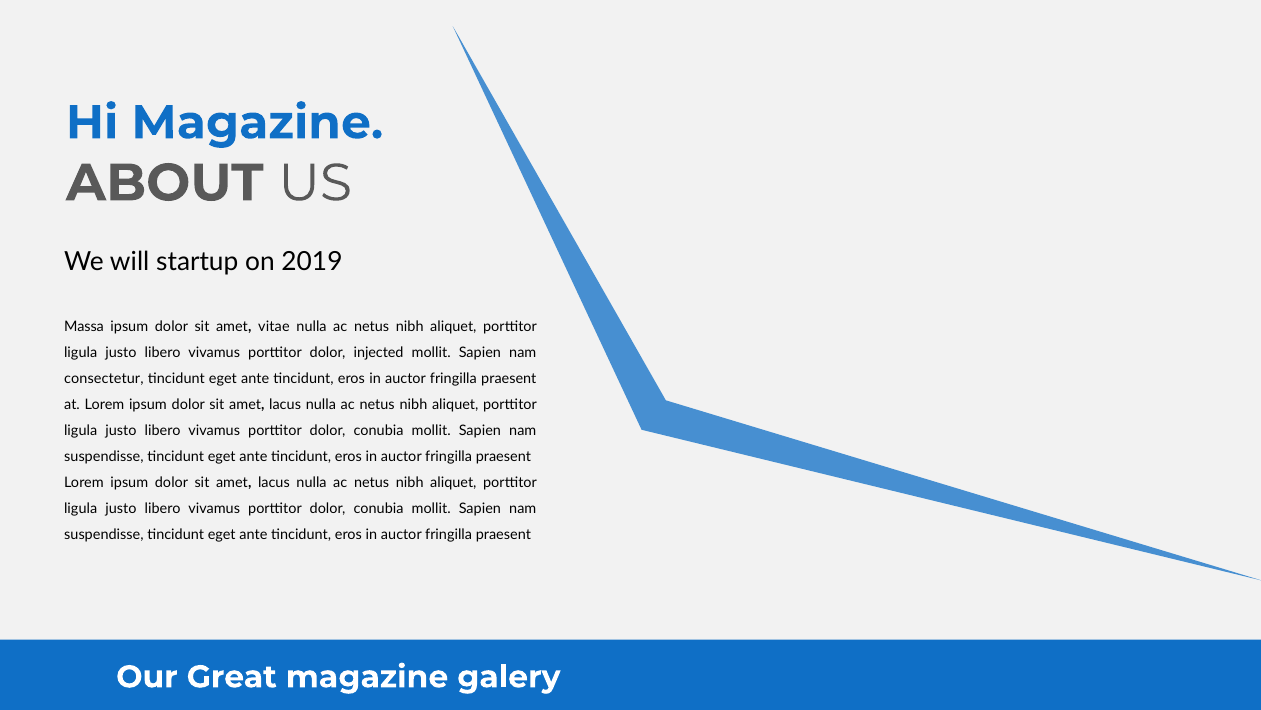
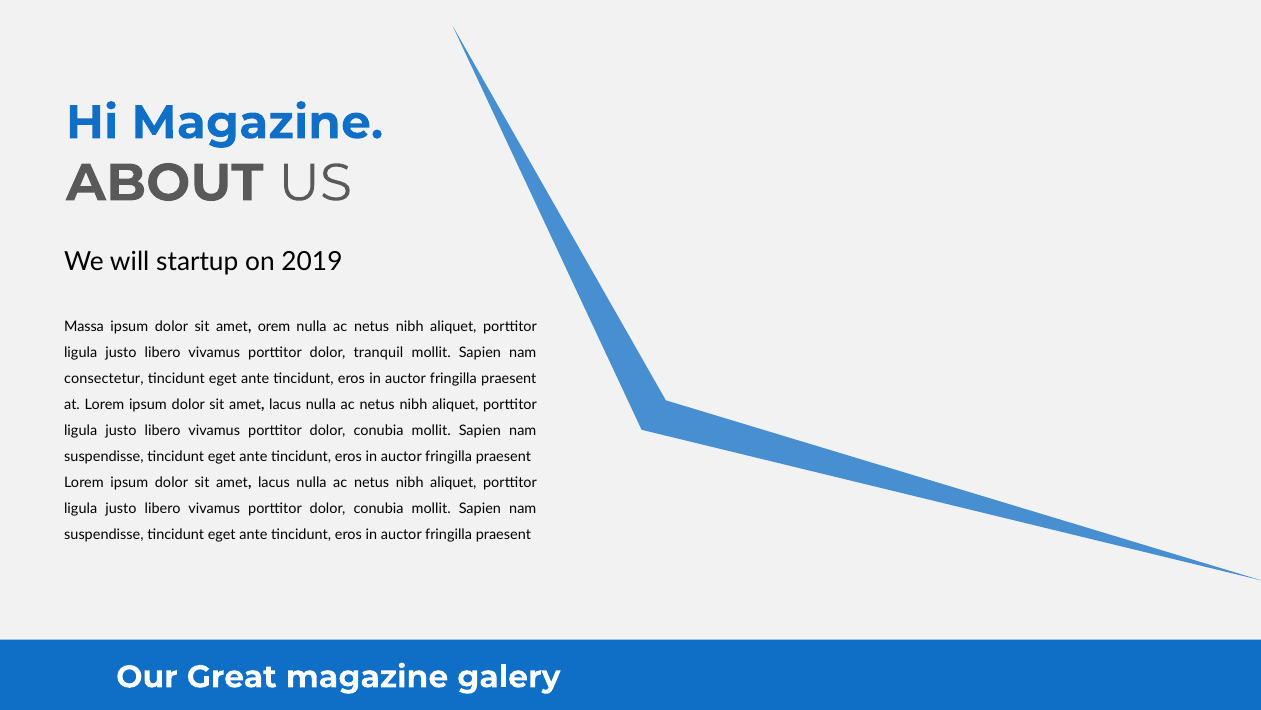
vitae: vitae -> orem
injected: injected -> tranquil
